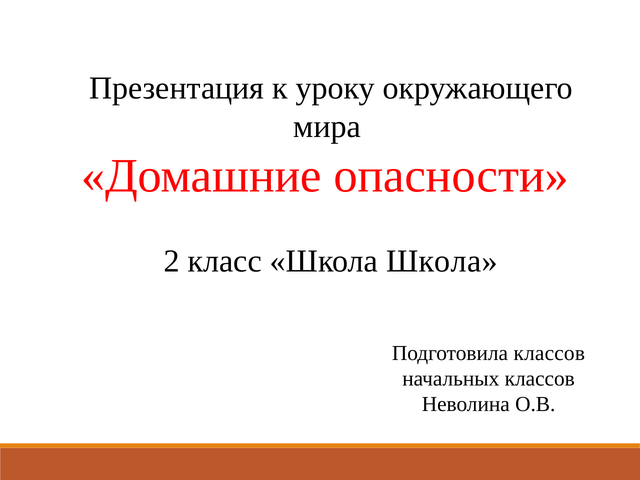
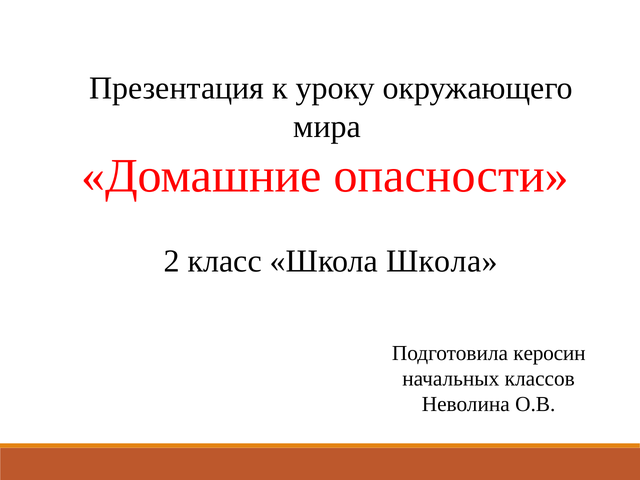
Подготовила классов: классов -> керосин
